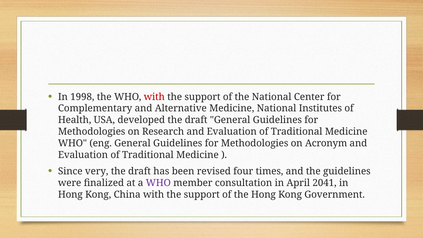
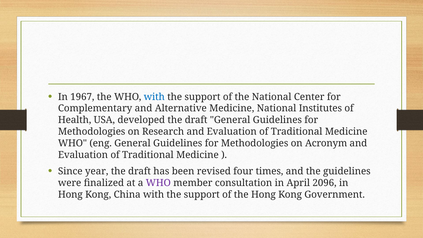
1998: 1998 -> 1967
with at (154, 97) colour: red -> blue
very: very -> year
2041: 2041 -> 2096
